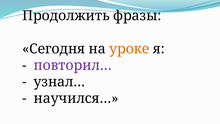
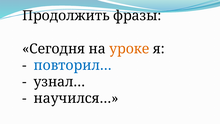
повторил… colour: purple -> blue
